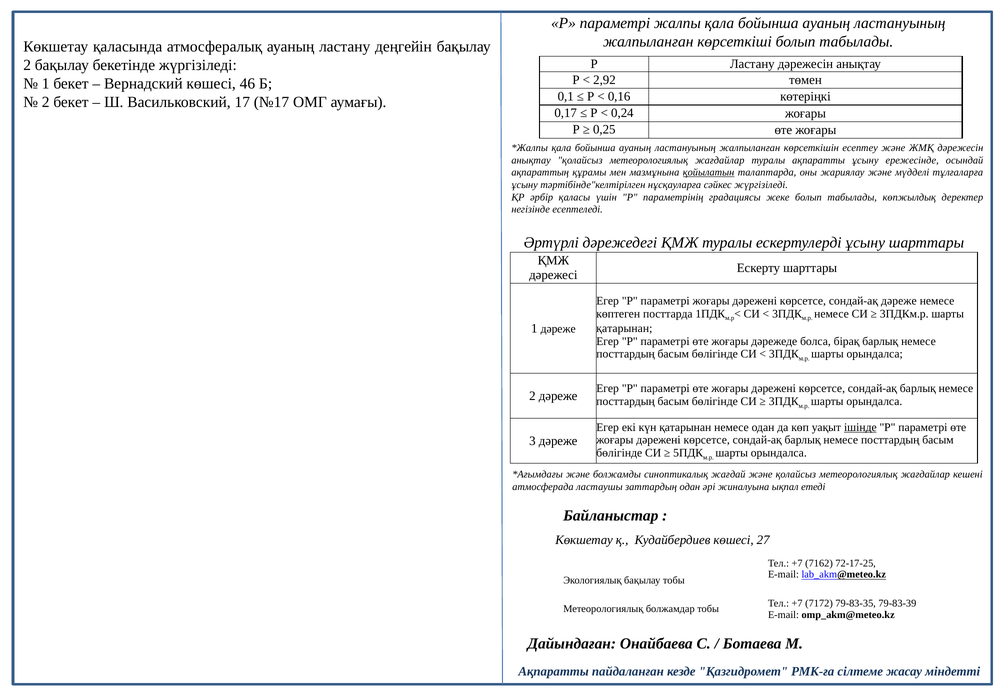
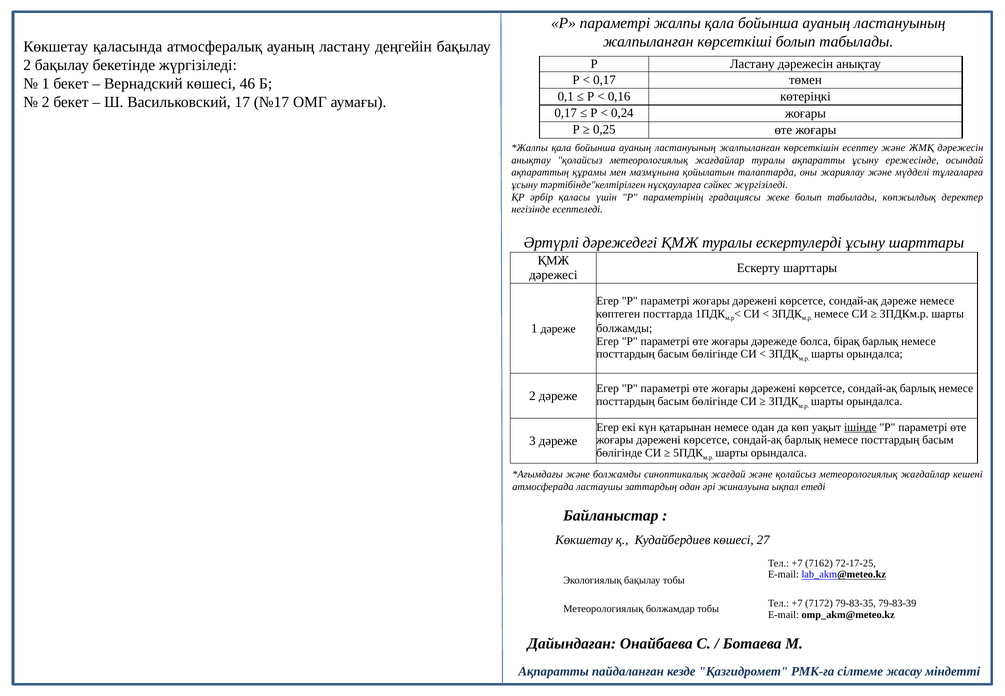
2,92 at (604, 80): 2,92 -> 0,17
қойылатын underline: present -> none
қатарынан at (624, 328): қатарынан -> болжамды
